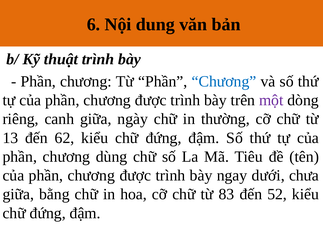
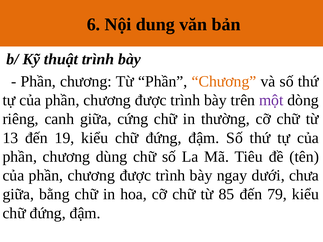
Chương at (224, 81) colour: blue -> orange
ngày: ngày -> cứng
62: 62 -> 19
83: 83 -> 85
52: 52 -> 79
